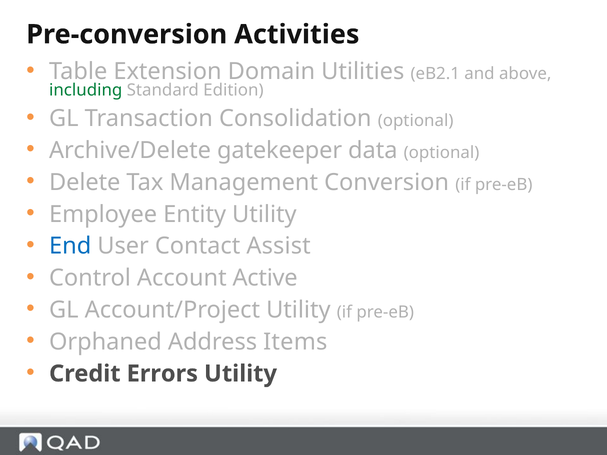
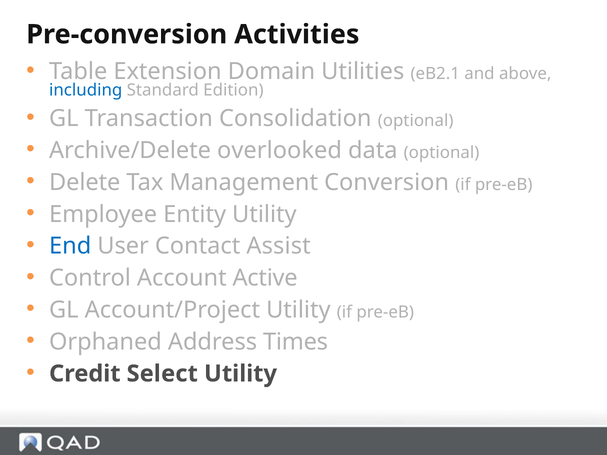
including colour: green -> blue
gatekeeper: gatekeeper -> overlooked
Items: Items -> Times
Errors: Errors -> Select
